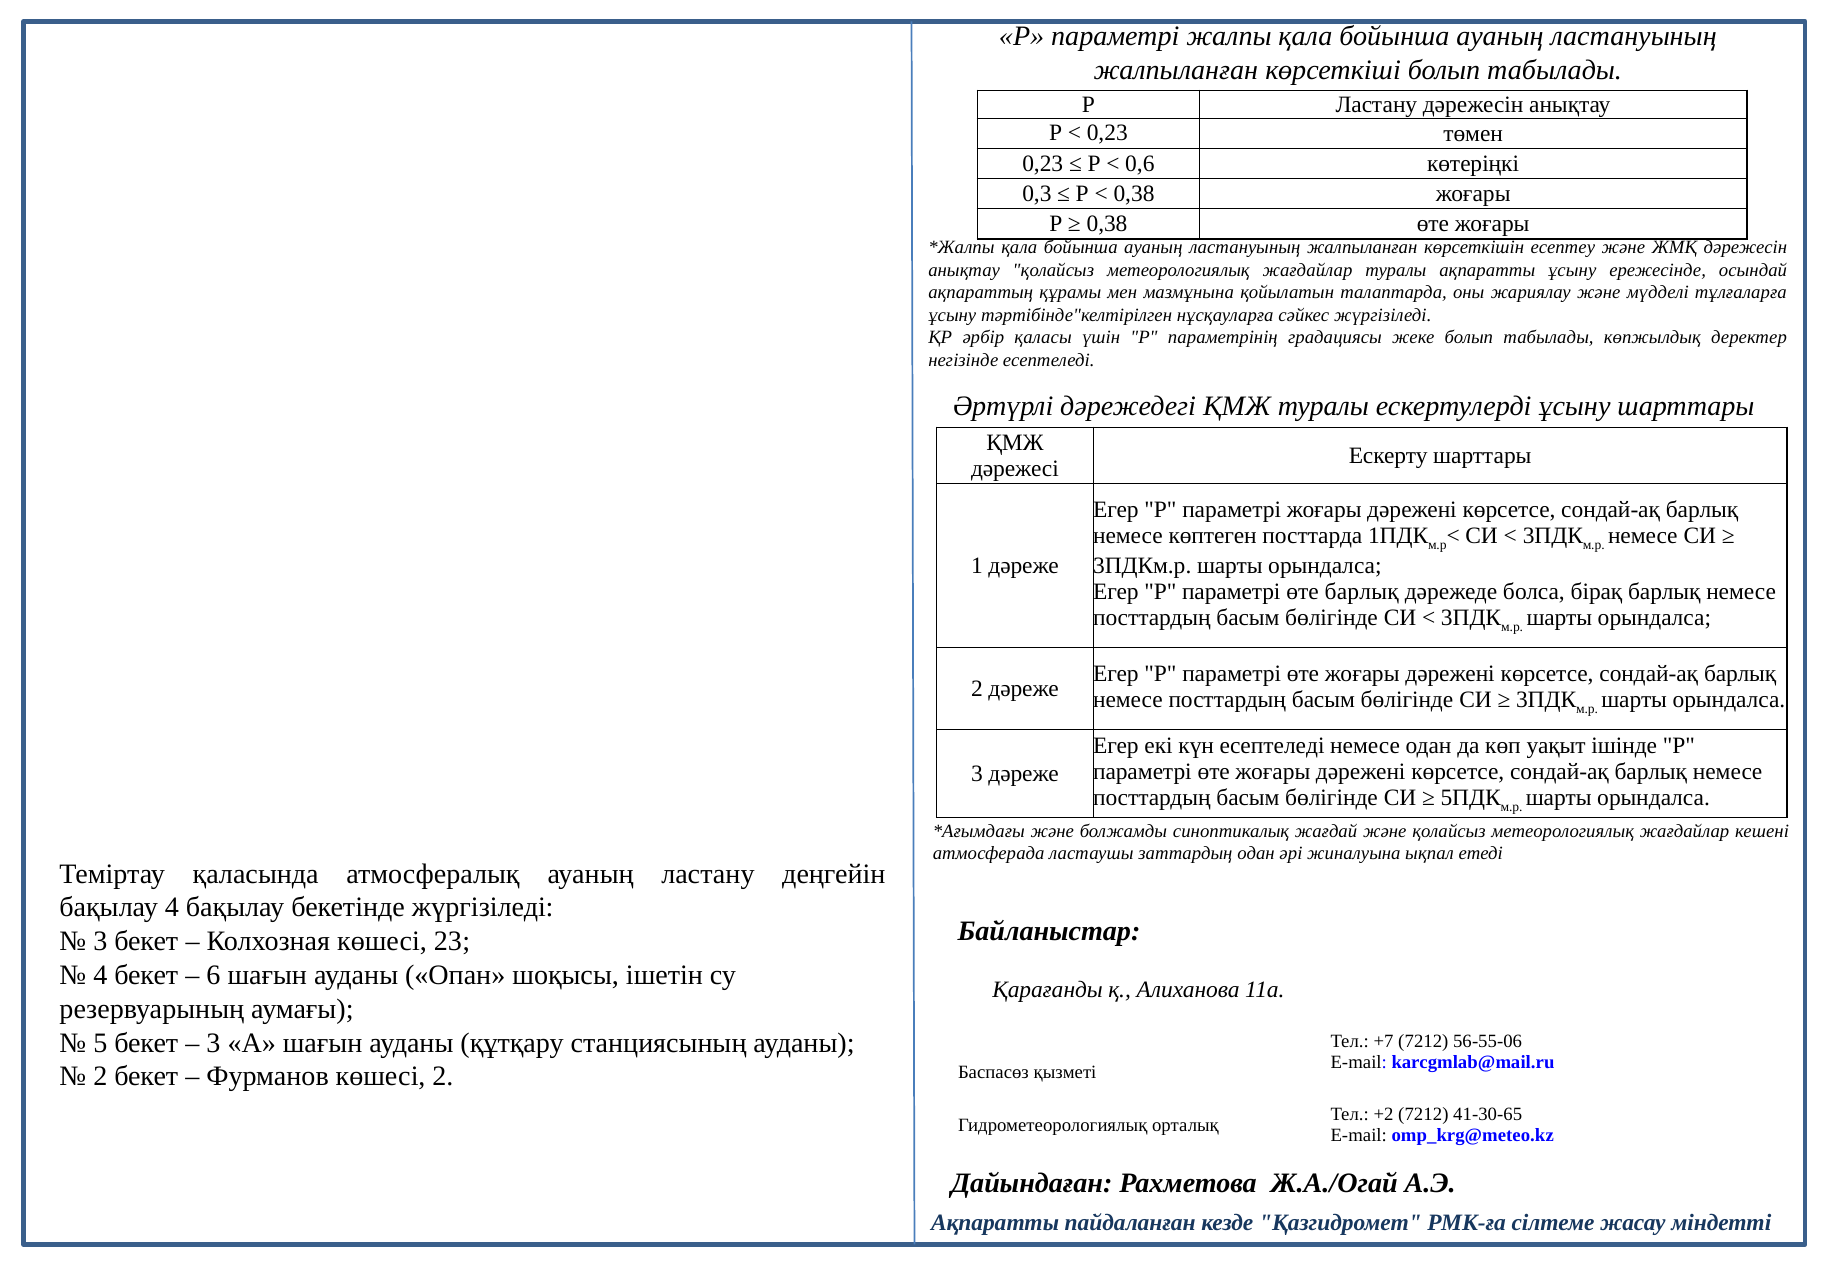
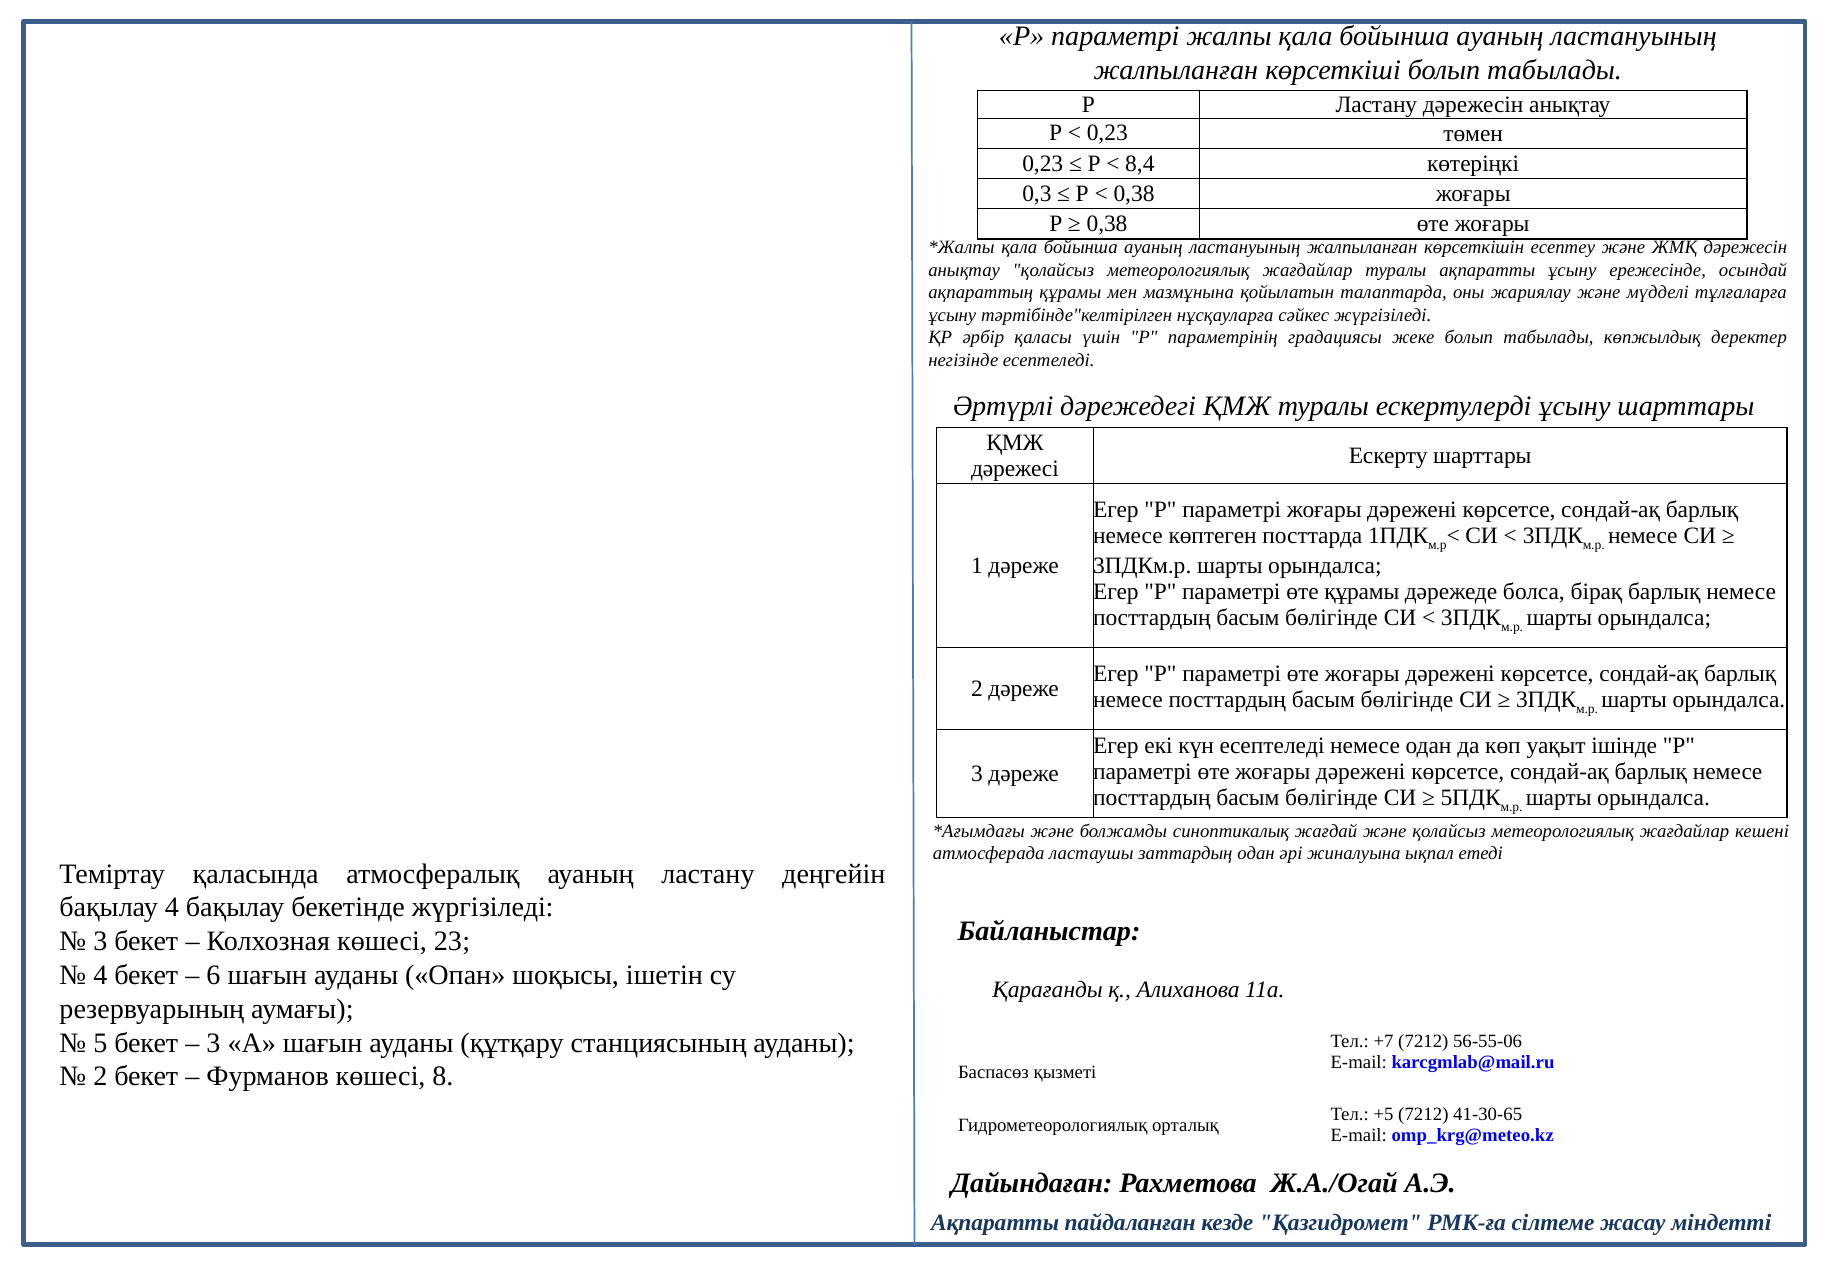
0,6: 0,6 -> 8,4
өте барлық: барлық -> құрамы
көшесі 2: 2 -> 8
+2: +2 -> +5
